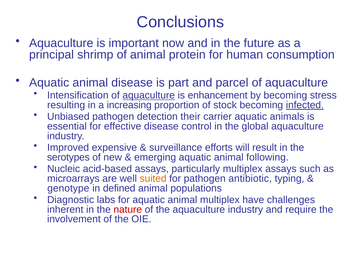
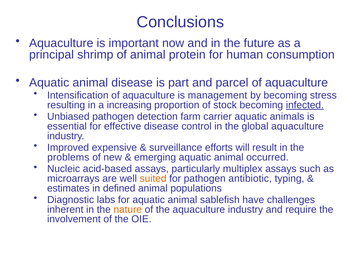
aquaculture at (149, 95) underline: present -> none
enhancement: enhancement -> management
their: their -> farm
serotypes: serotypes -> problems
following: following -> occurred
genotype: genotype -> estimates
animal multiplex: multiplex -> sablefish
nature colour: red -> orange
